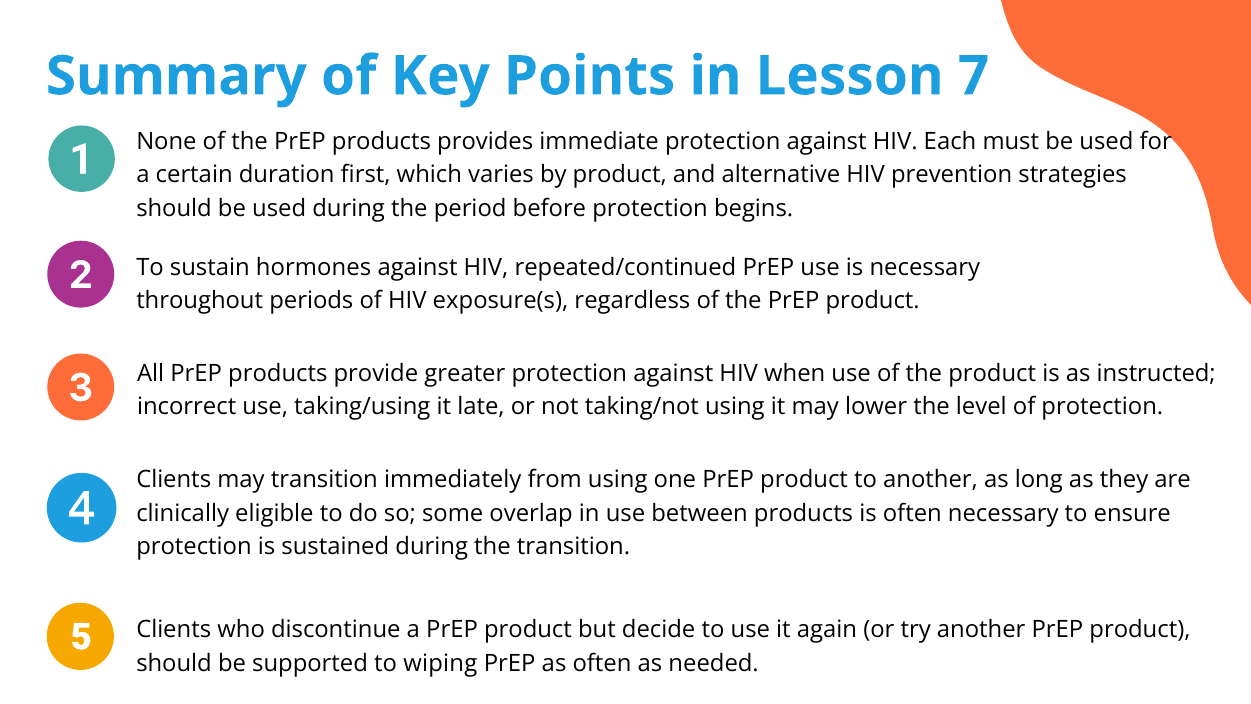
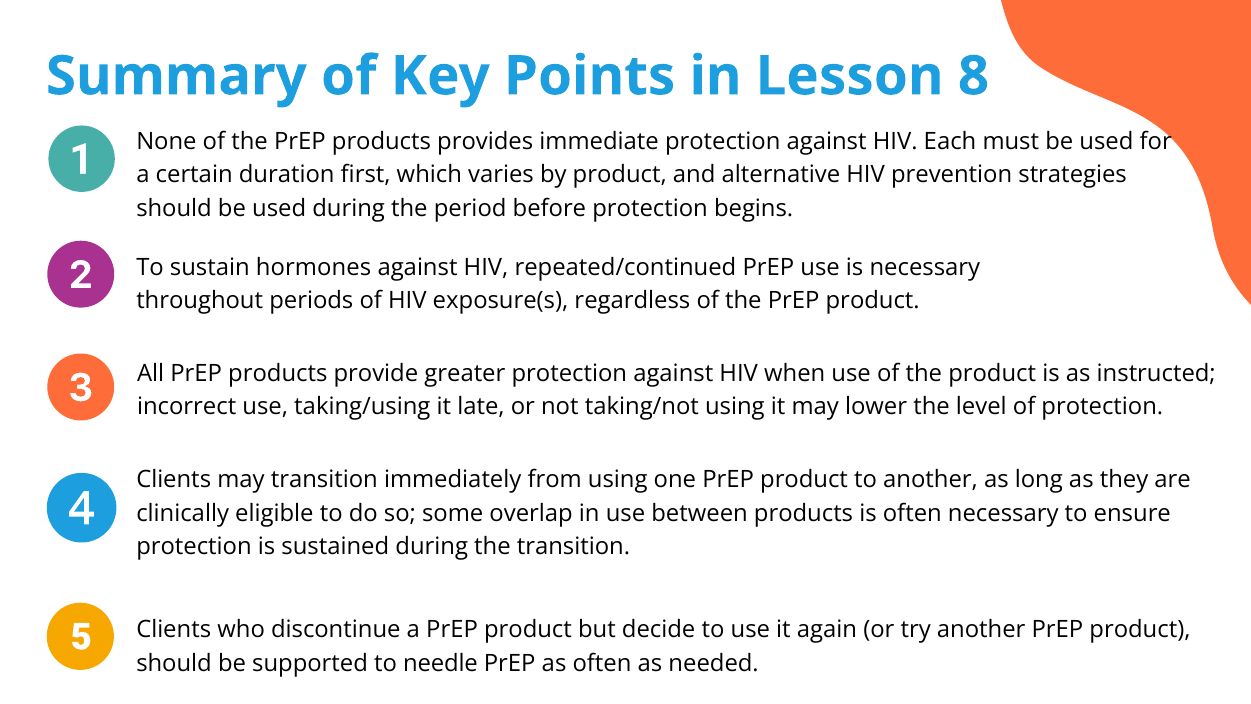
7: 7 -> 8
wiping: wiping -> needle
